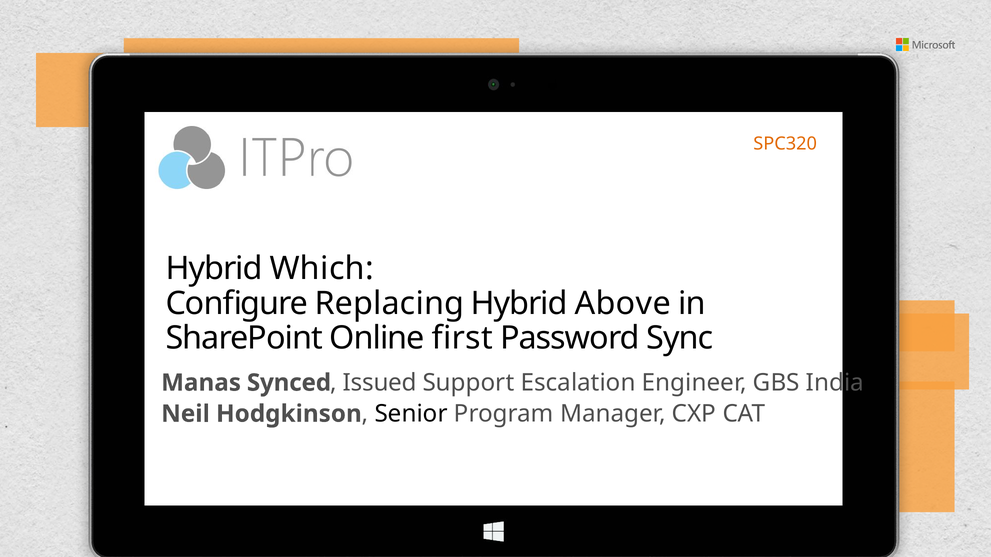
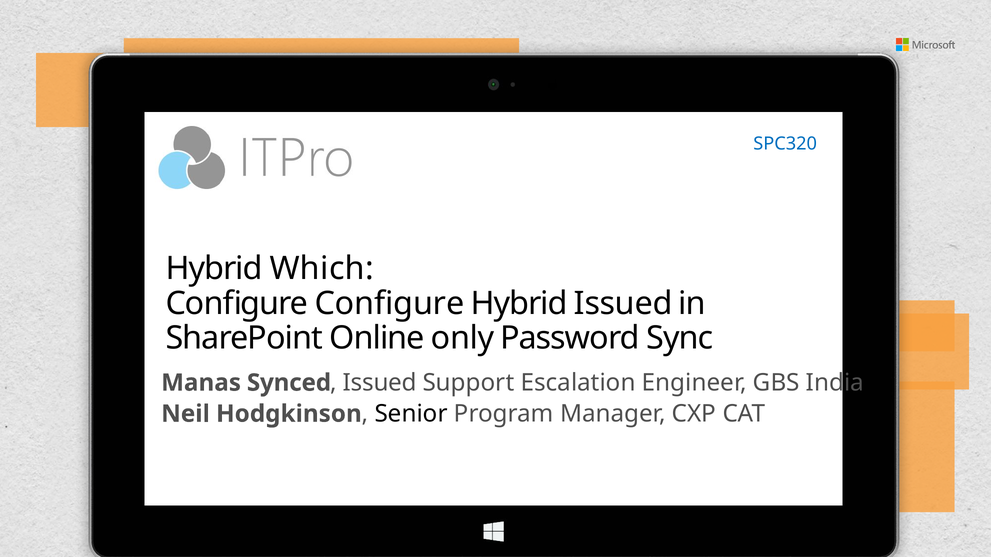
SPC320 colour: orange -> blue
Configure Replacing: Replacing -> Configure
Hybrid Above: Above -> Issued
first: first -> only
